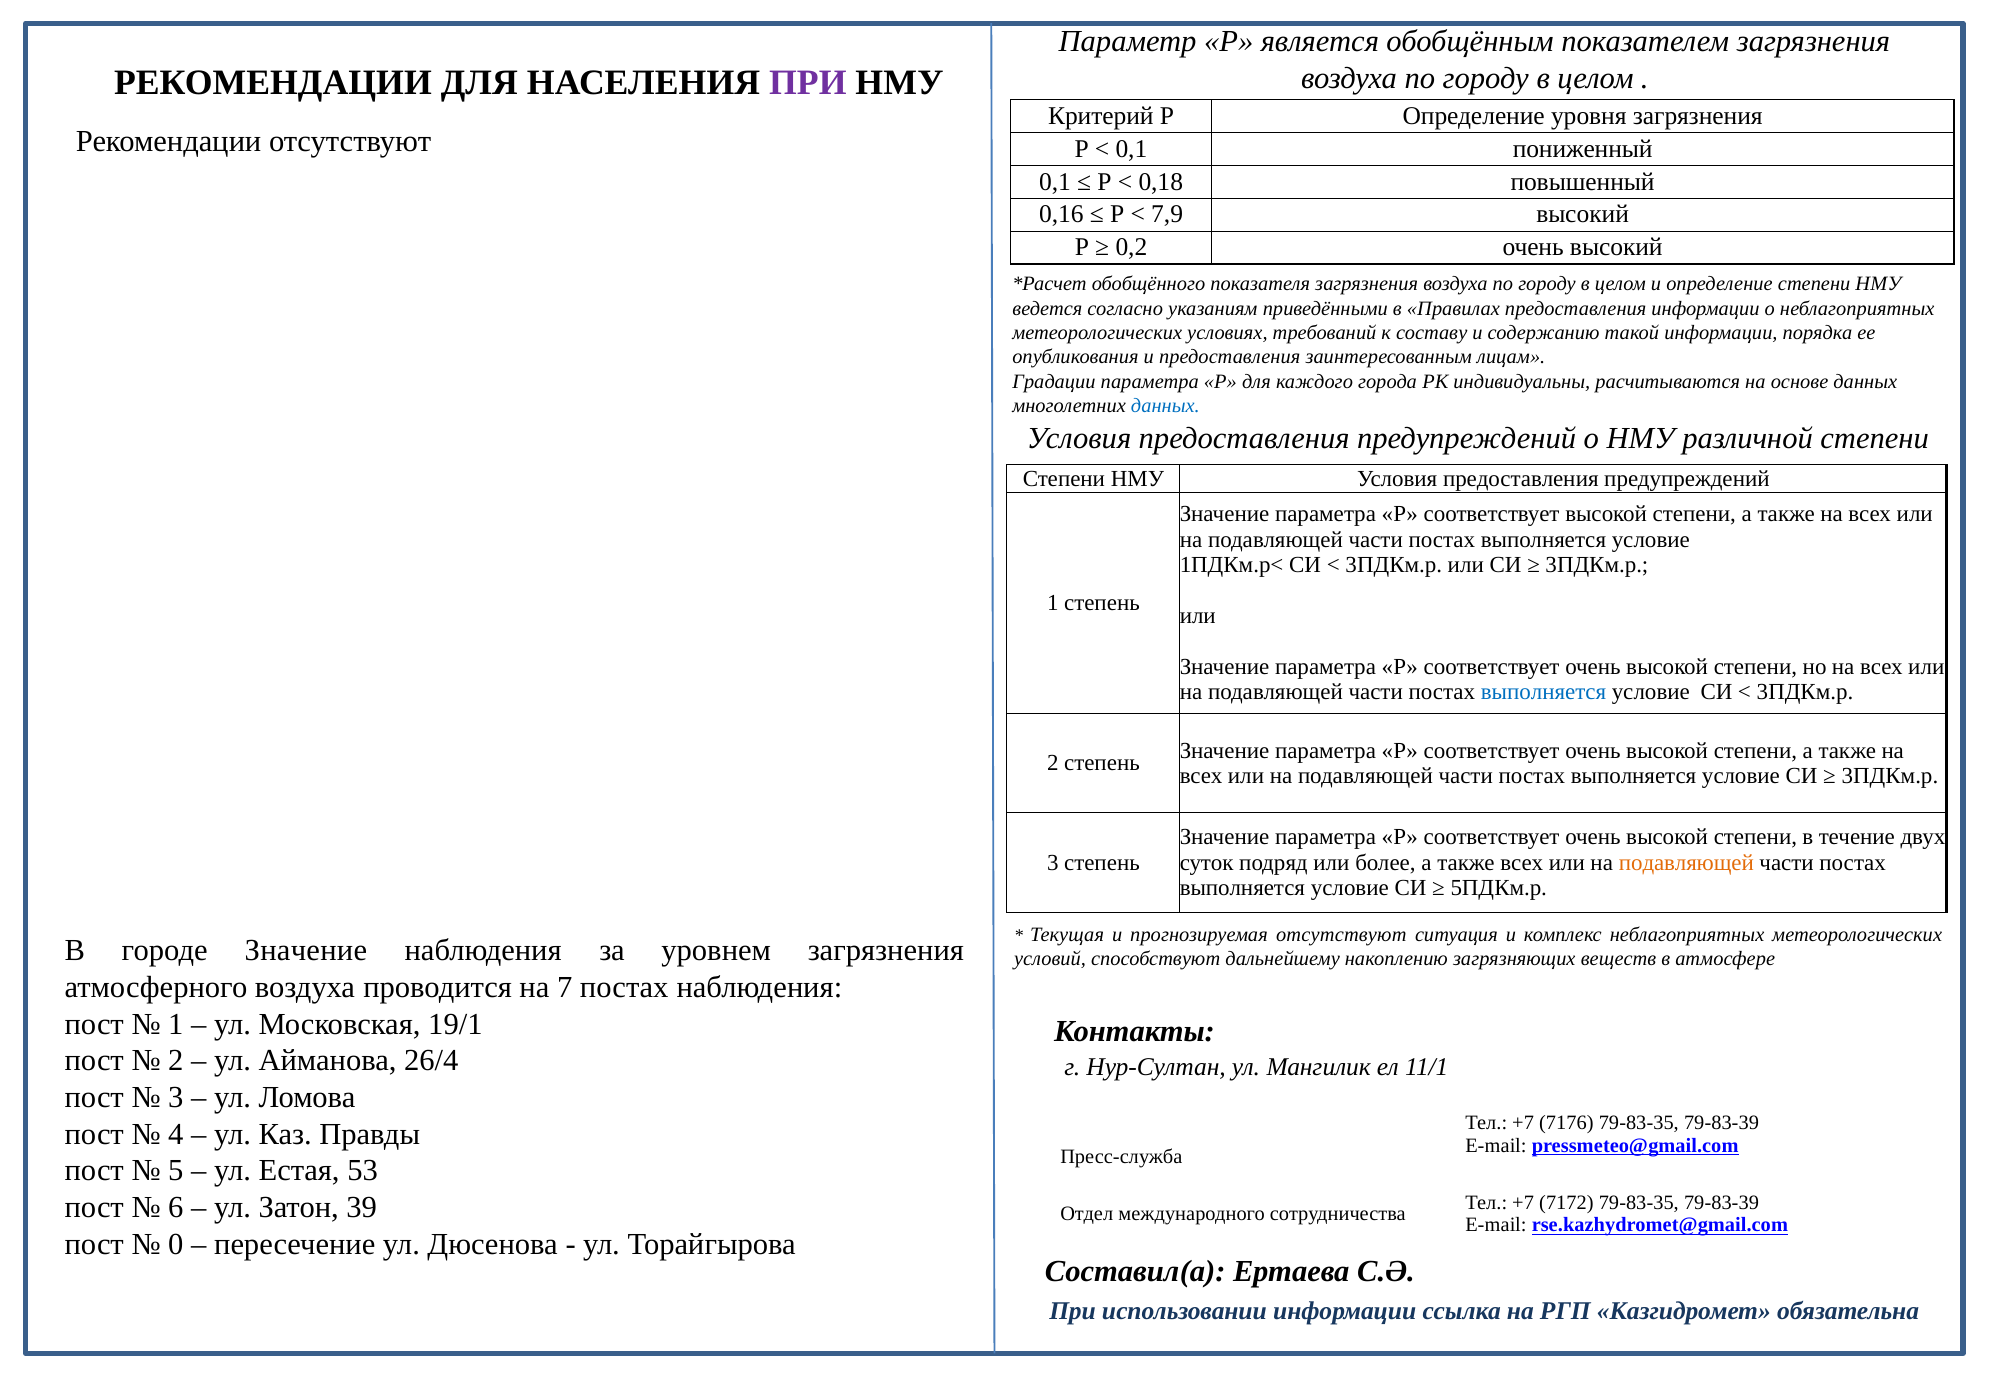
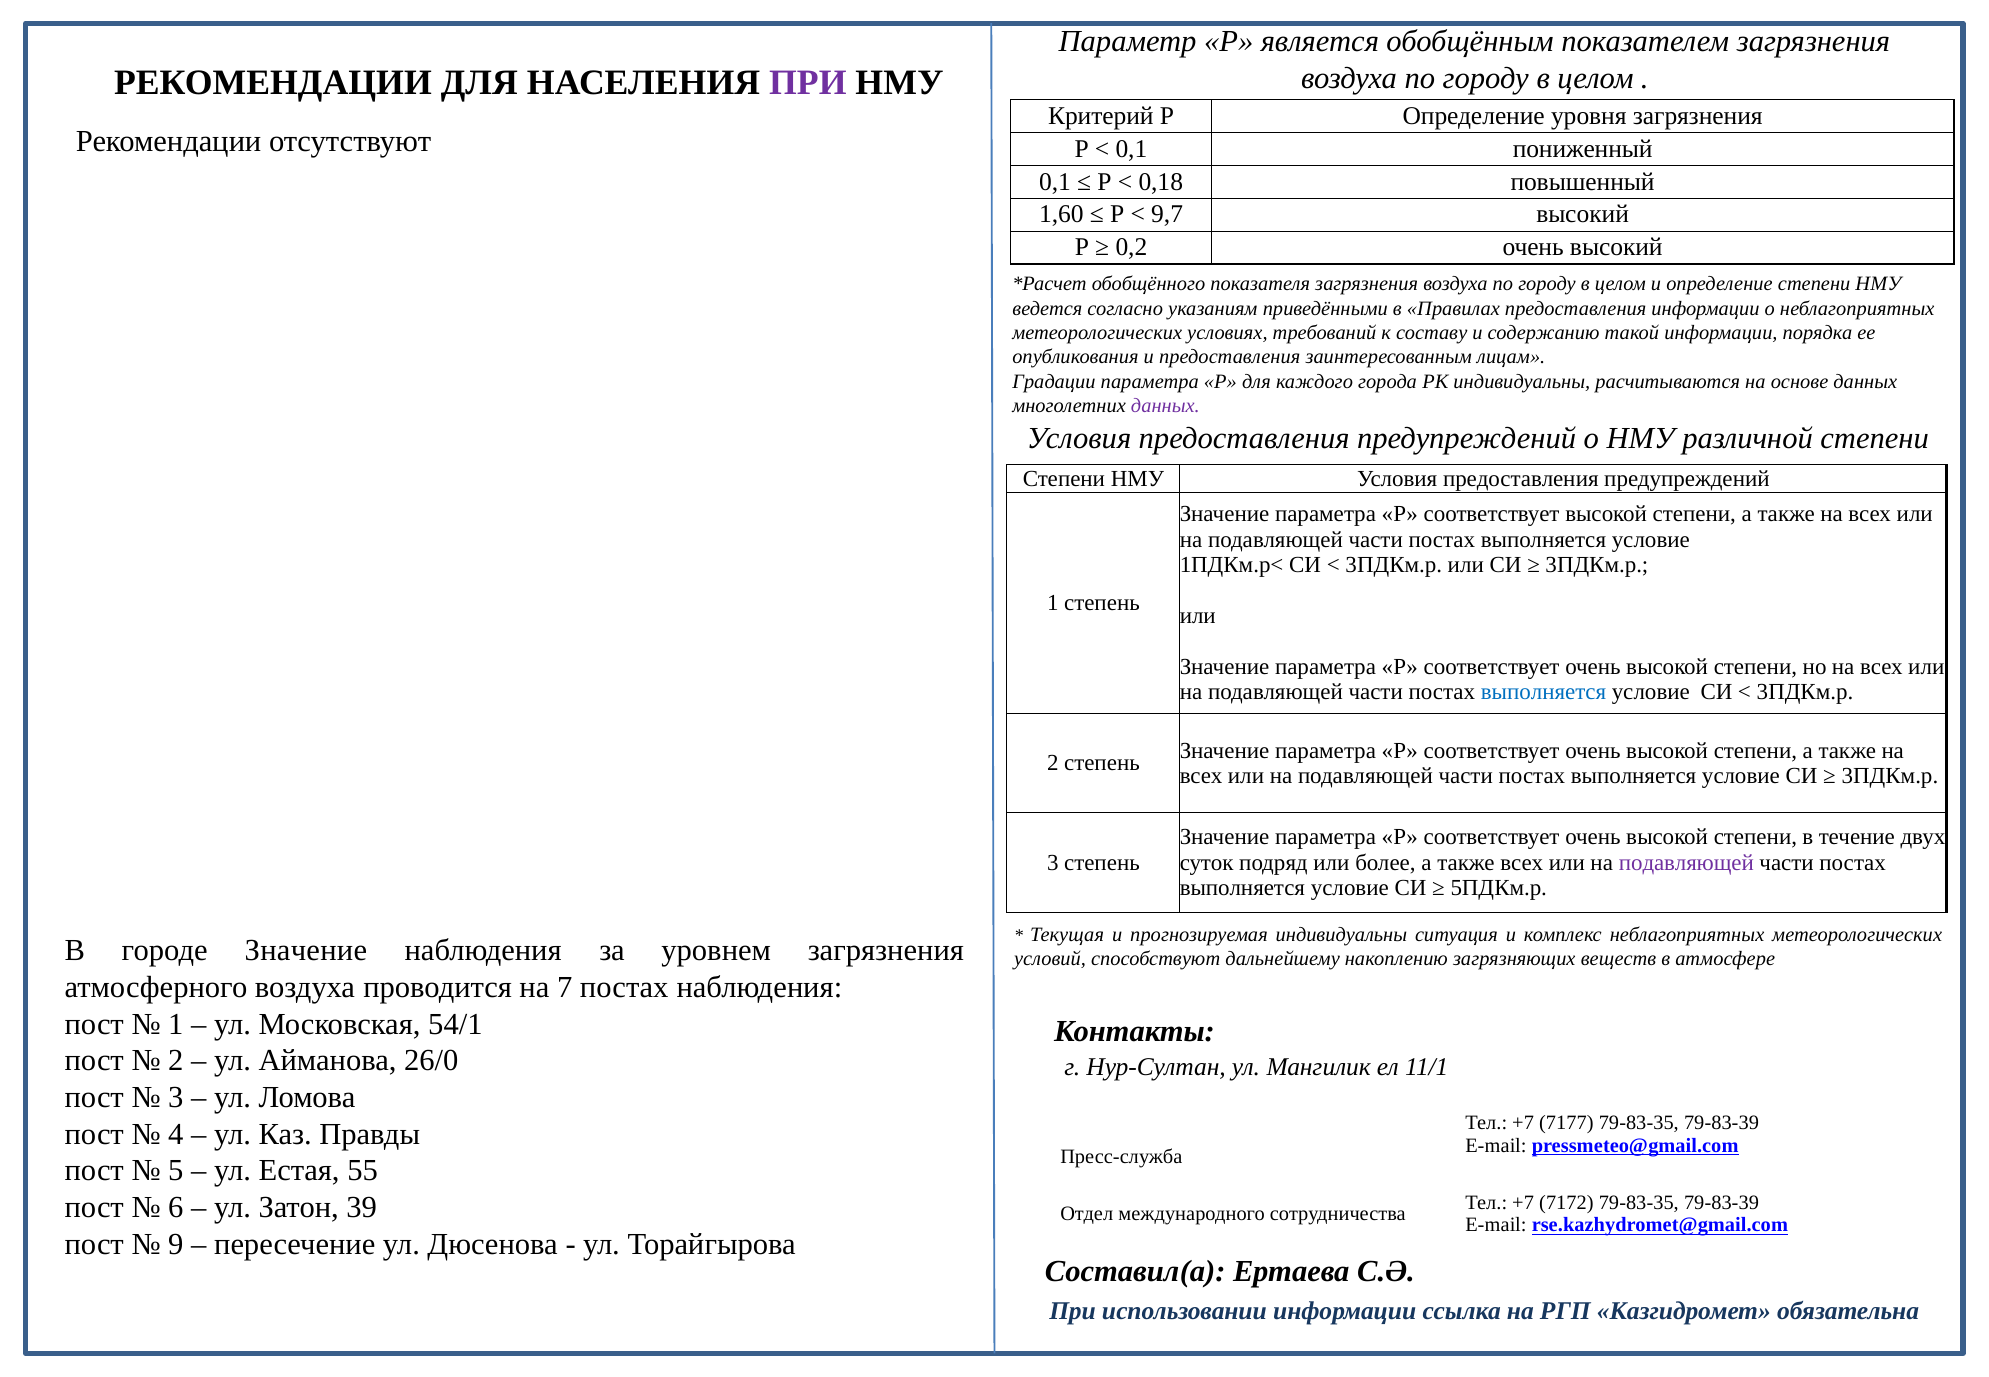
0,16: 0,16 -> 1,60
7,9: 7,9 -> 9,7
данных at (1165, 406) colour: blue -> purple
подавляющей at (1686, 863) colour: orange -> purple
прогнозируемая отсутствуют: отсутствуют -> индивидуальны
19/1: 19/1 -> 54/1
26/4: 26/4 -> 26/0
7176: 7176 -> 7177
53: 53 -> 55
0: 0 -> 9
